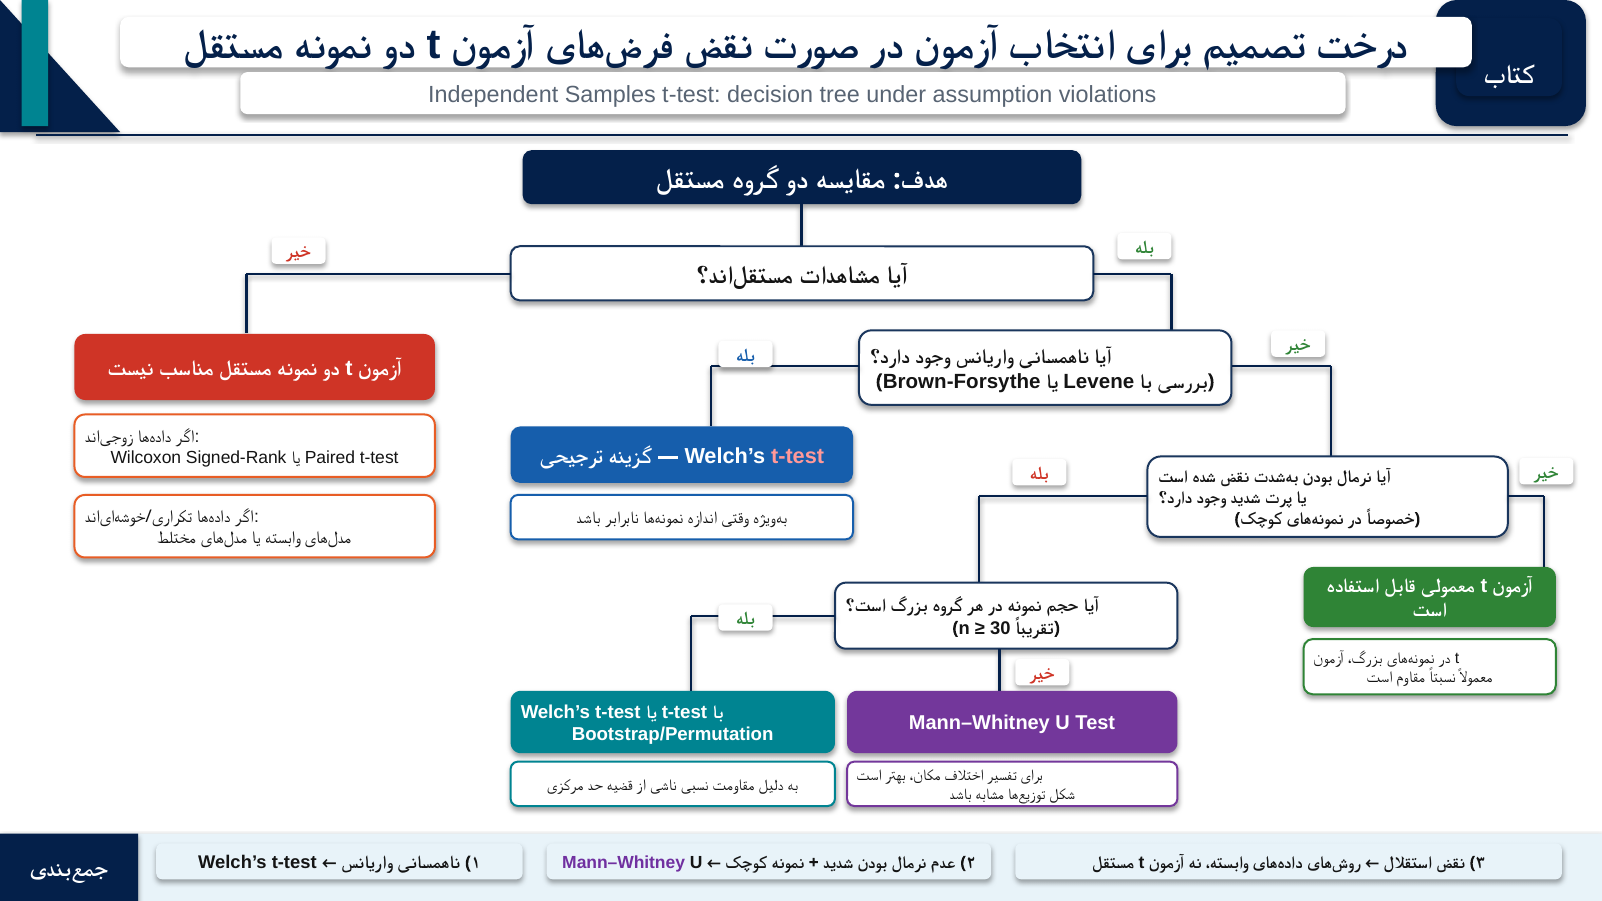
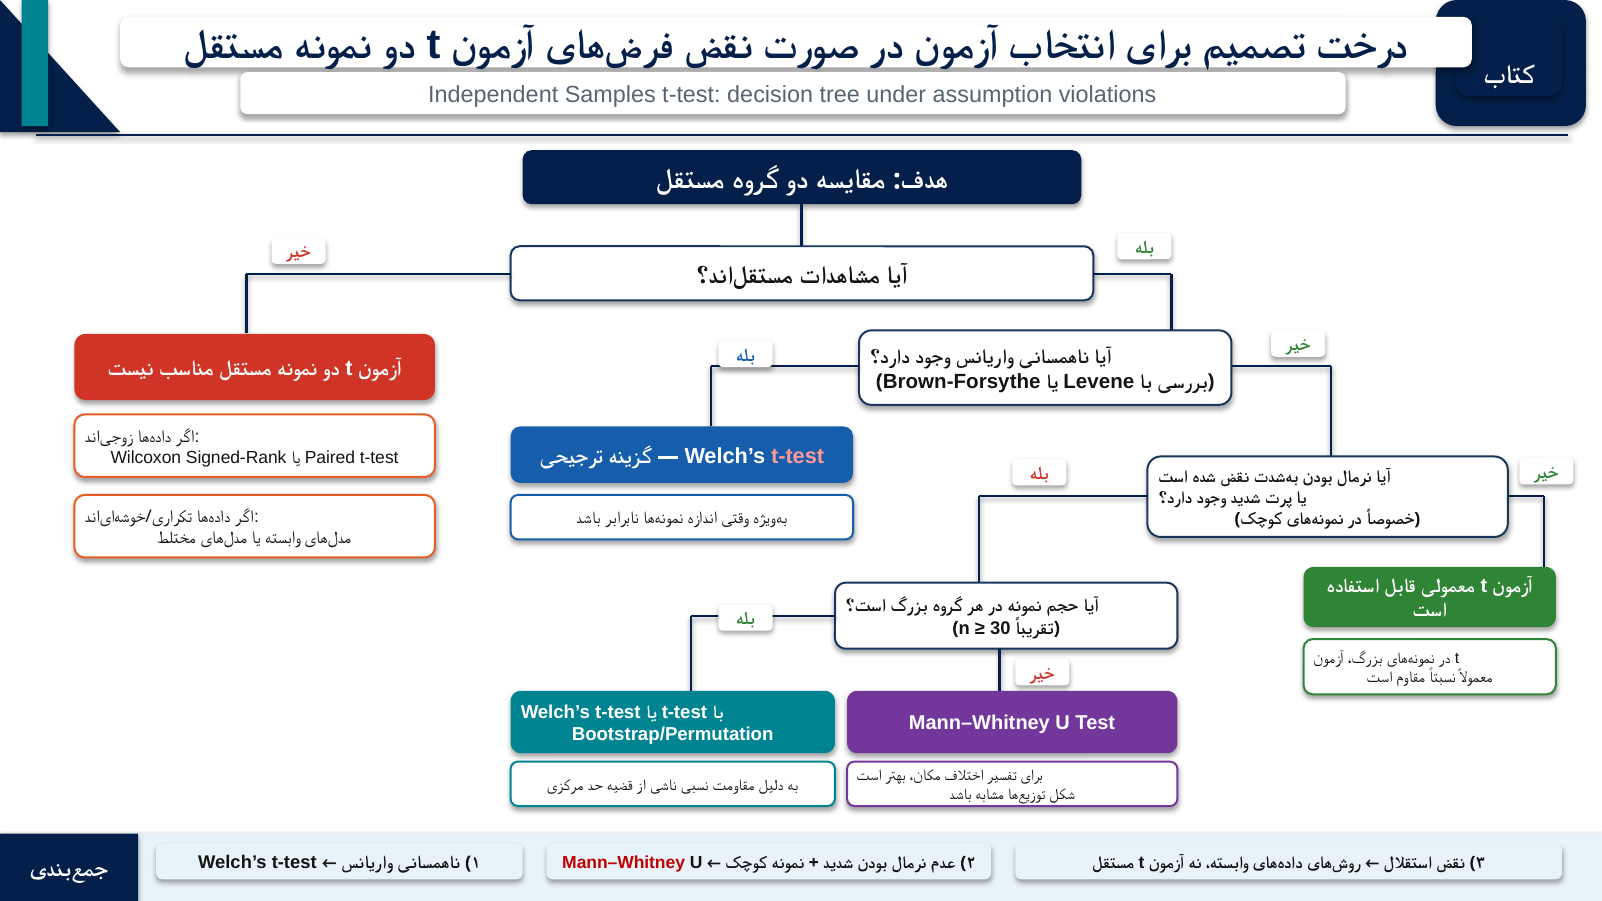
Mann–Whitney at (624, 863) colour: purple -> red
